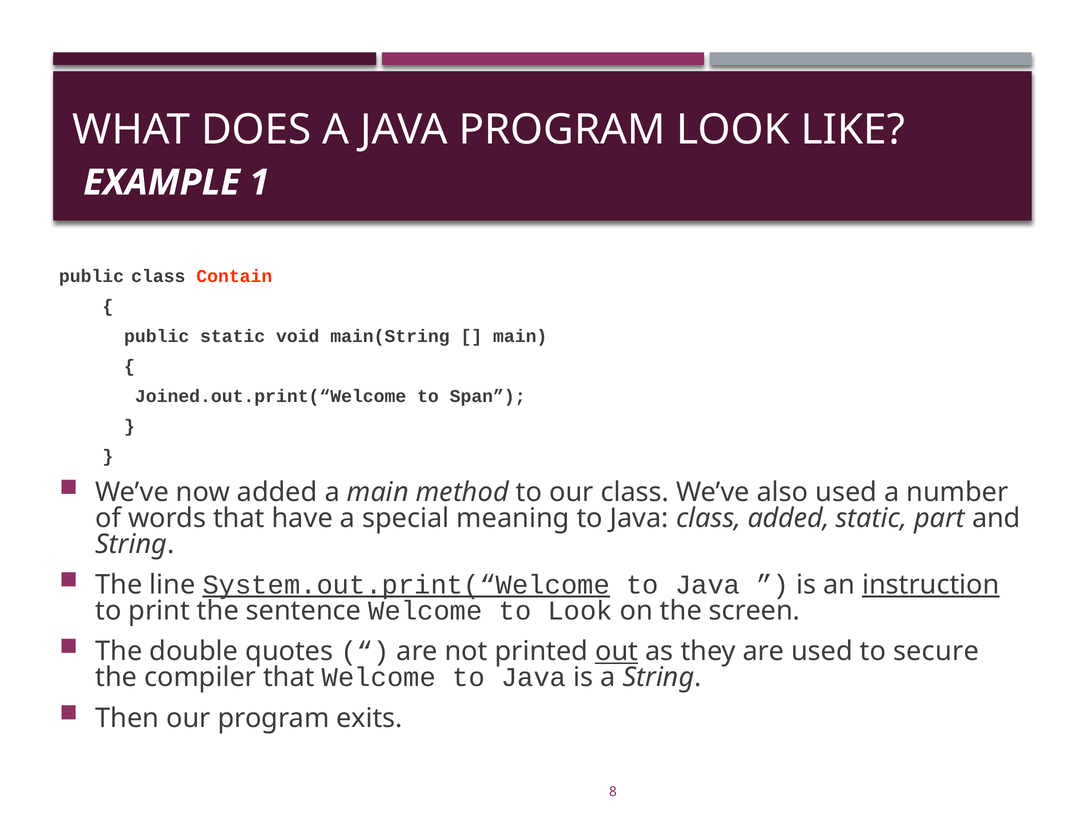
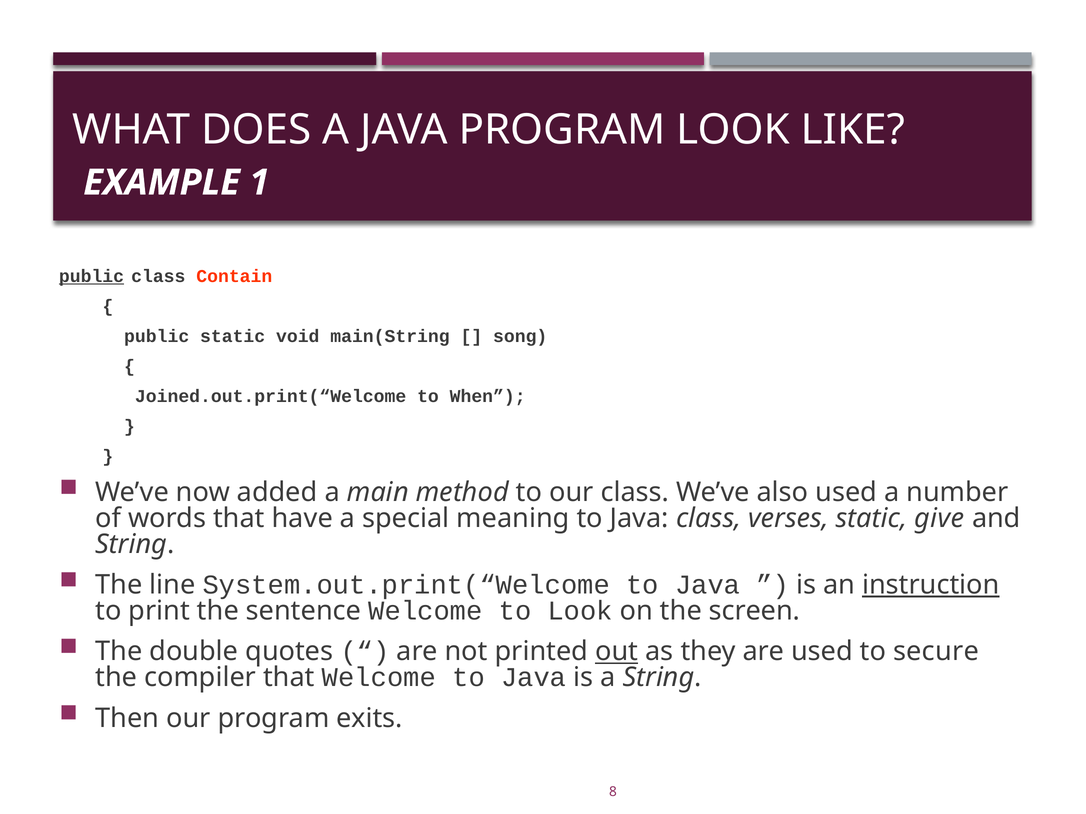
public at (92, 276) underline: none -> present
main at (520, 336): main -> song
Span: Span -> When
class added: added -> verses
part: part -> give
System.out.print(“Welcome underline: present -> none
